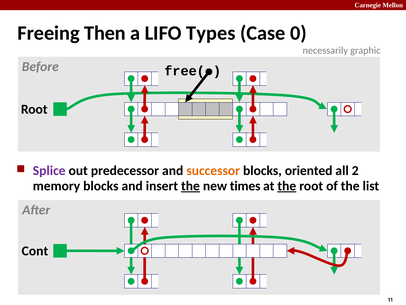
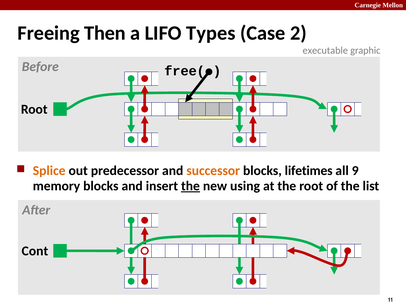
0: 0 -> 2
necessarily: necessarily -> executable
Splice colour: purple -> orange
oriented: oriented -> lifetimes
2: 2 -> 9
times: times -> using
the at (287, 186) underline: present -> none
